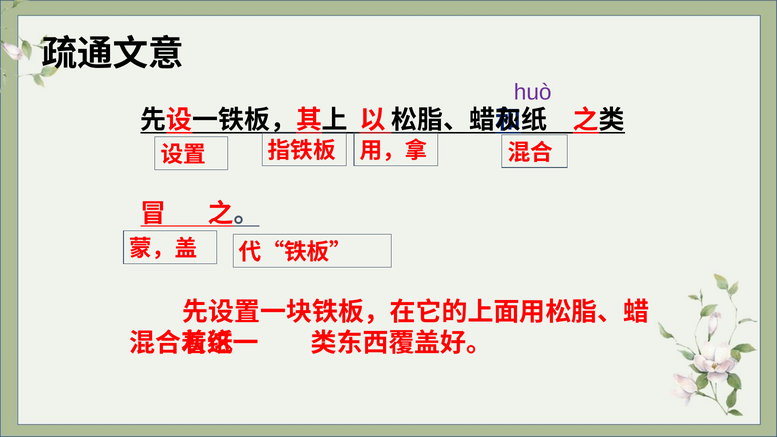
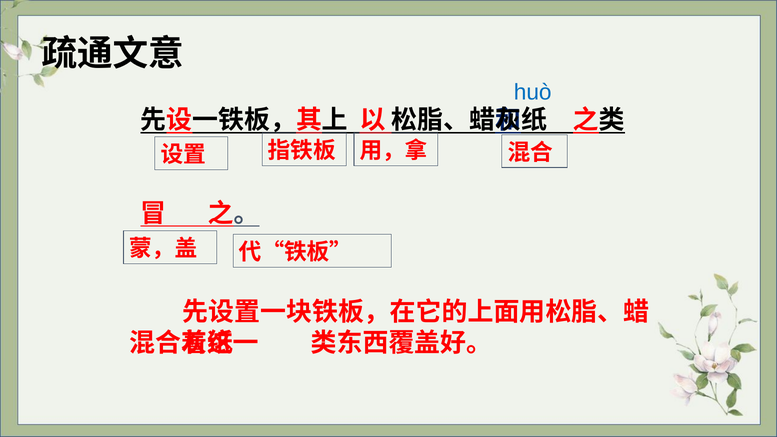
huò colour: purple -> blue
